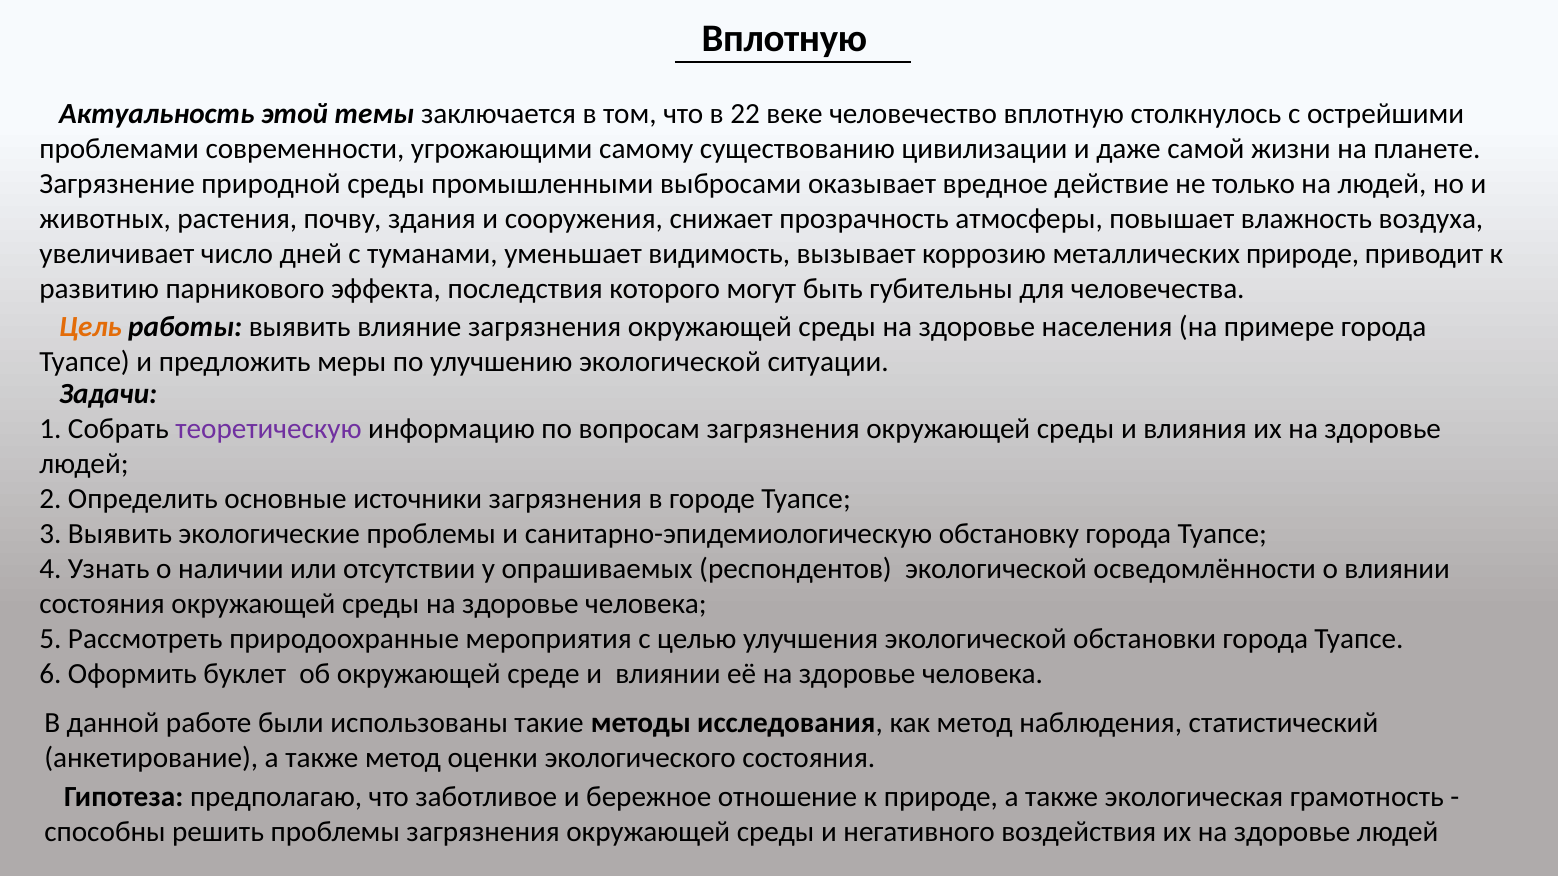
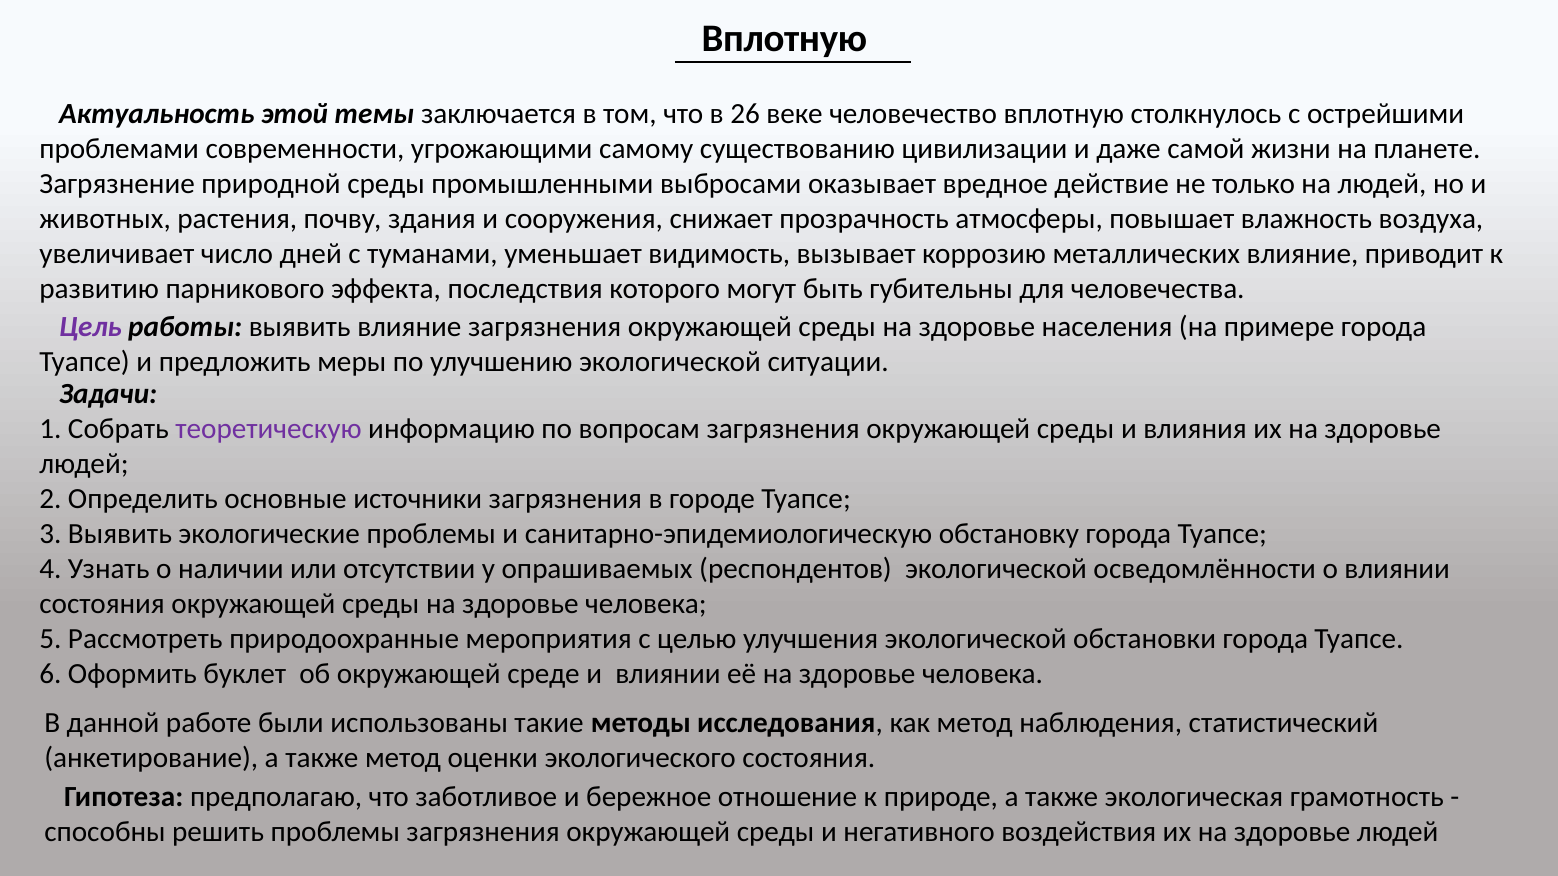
22: 22 -> 26
металлических природе: природе -> влияние
Цель colour: orange -> purple
